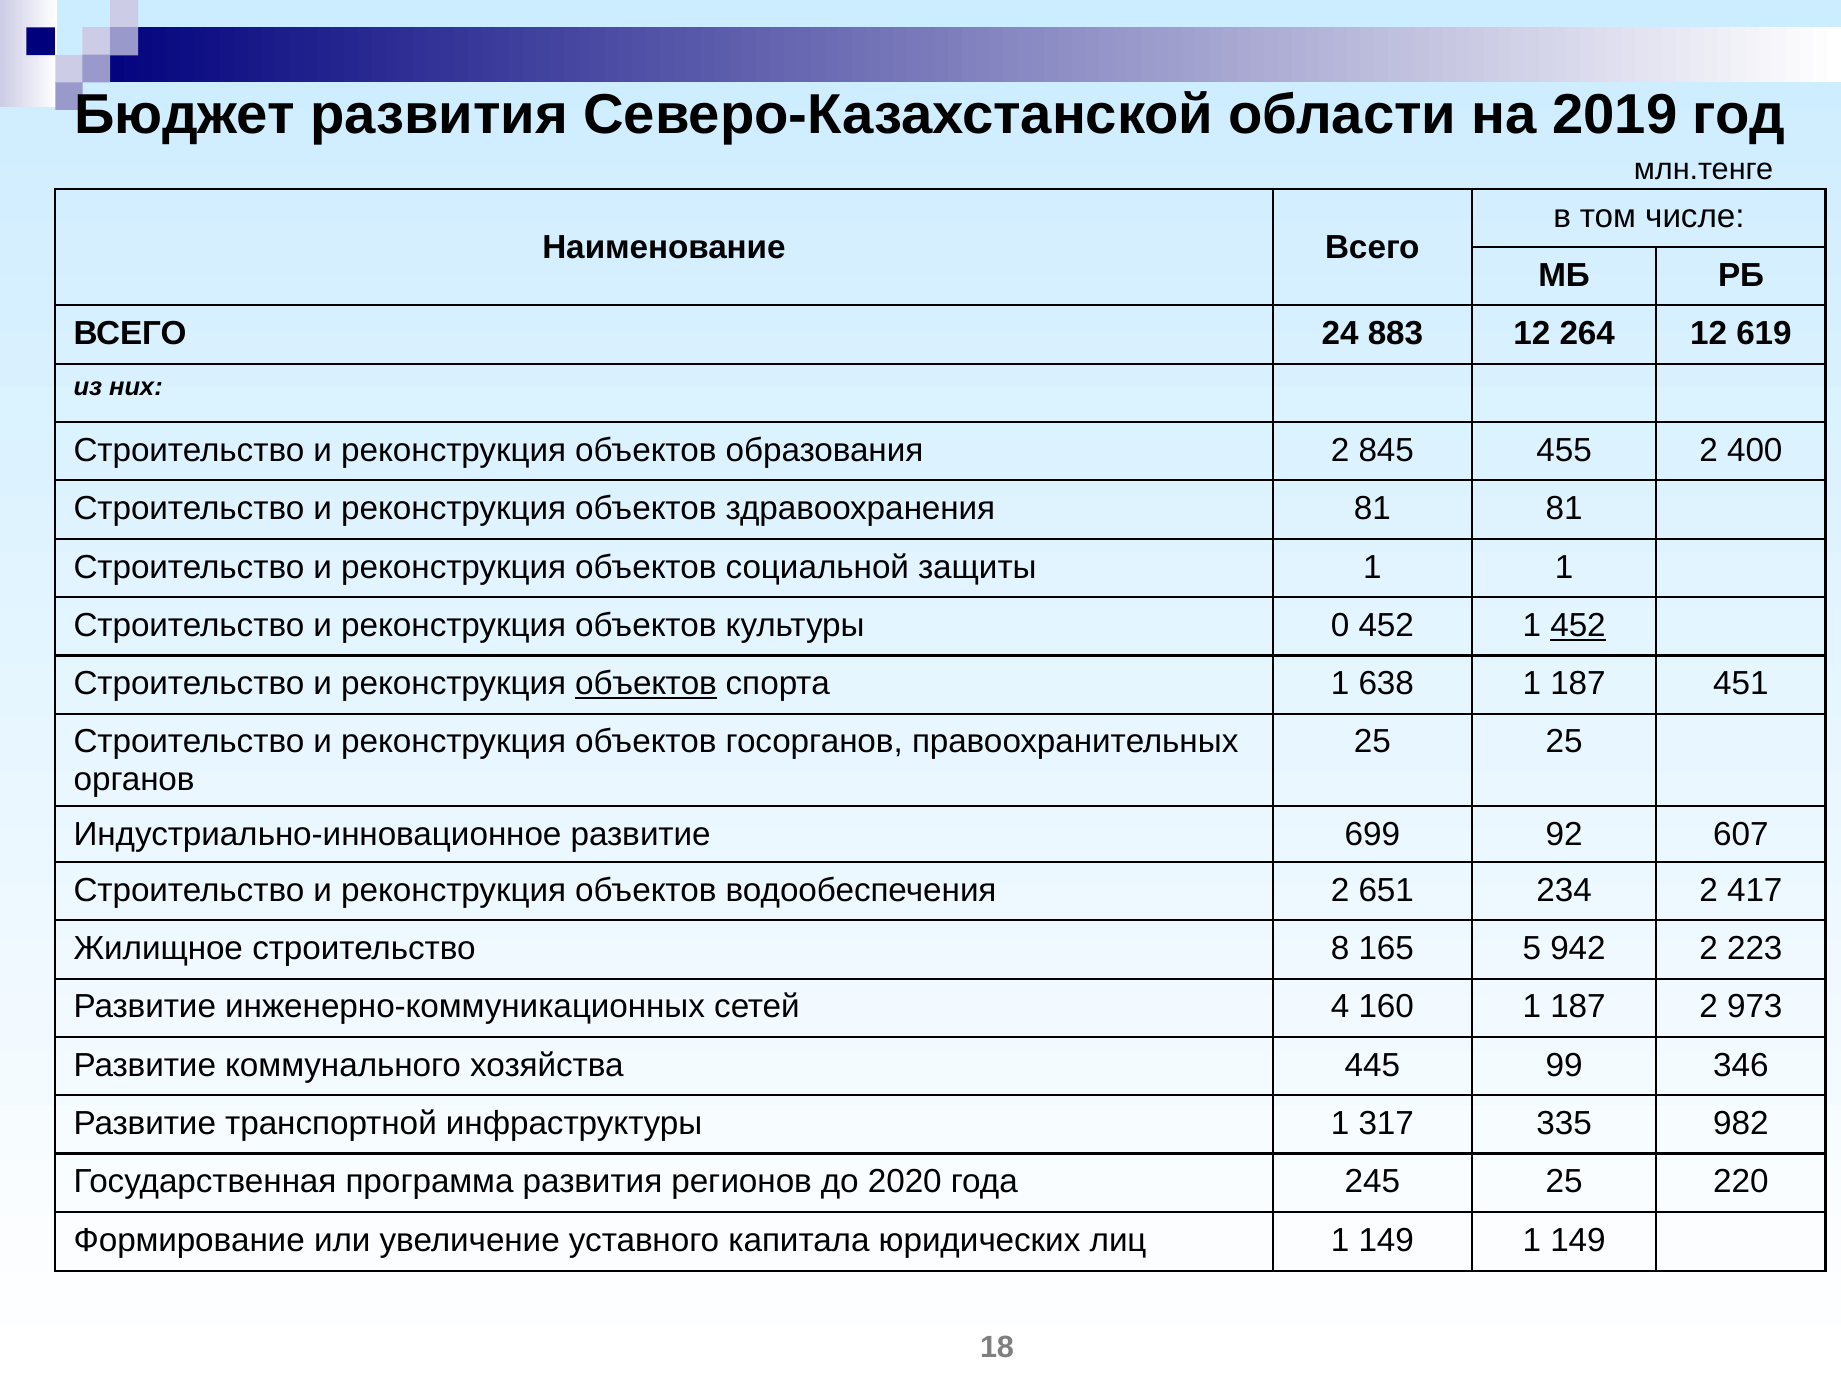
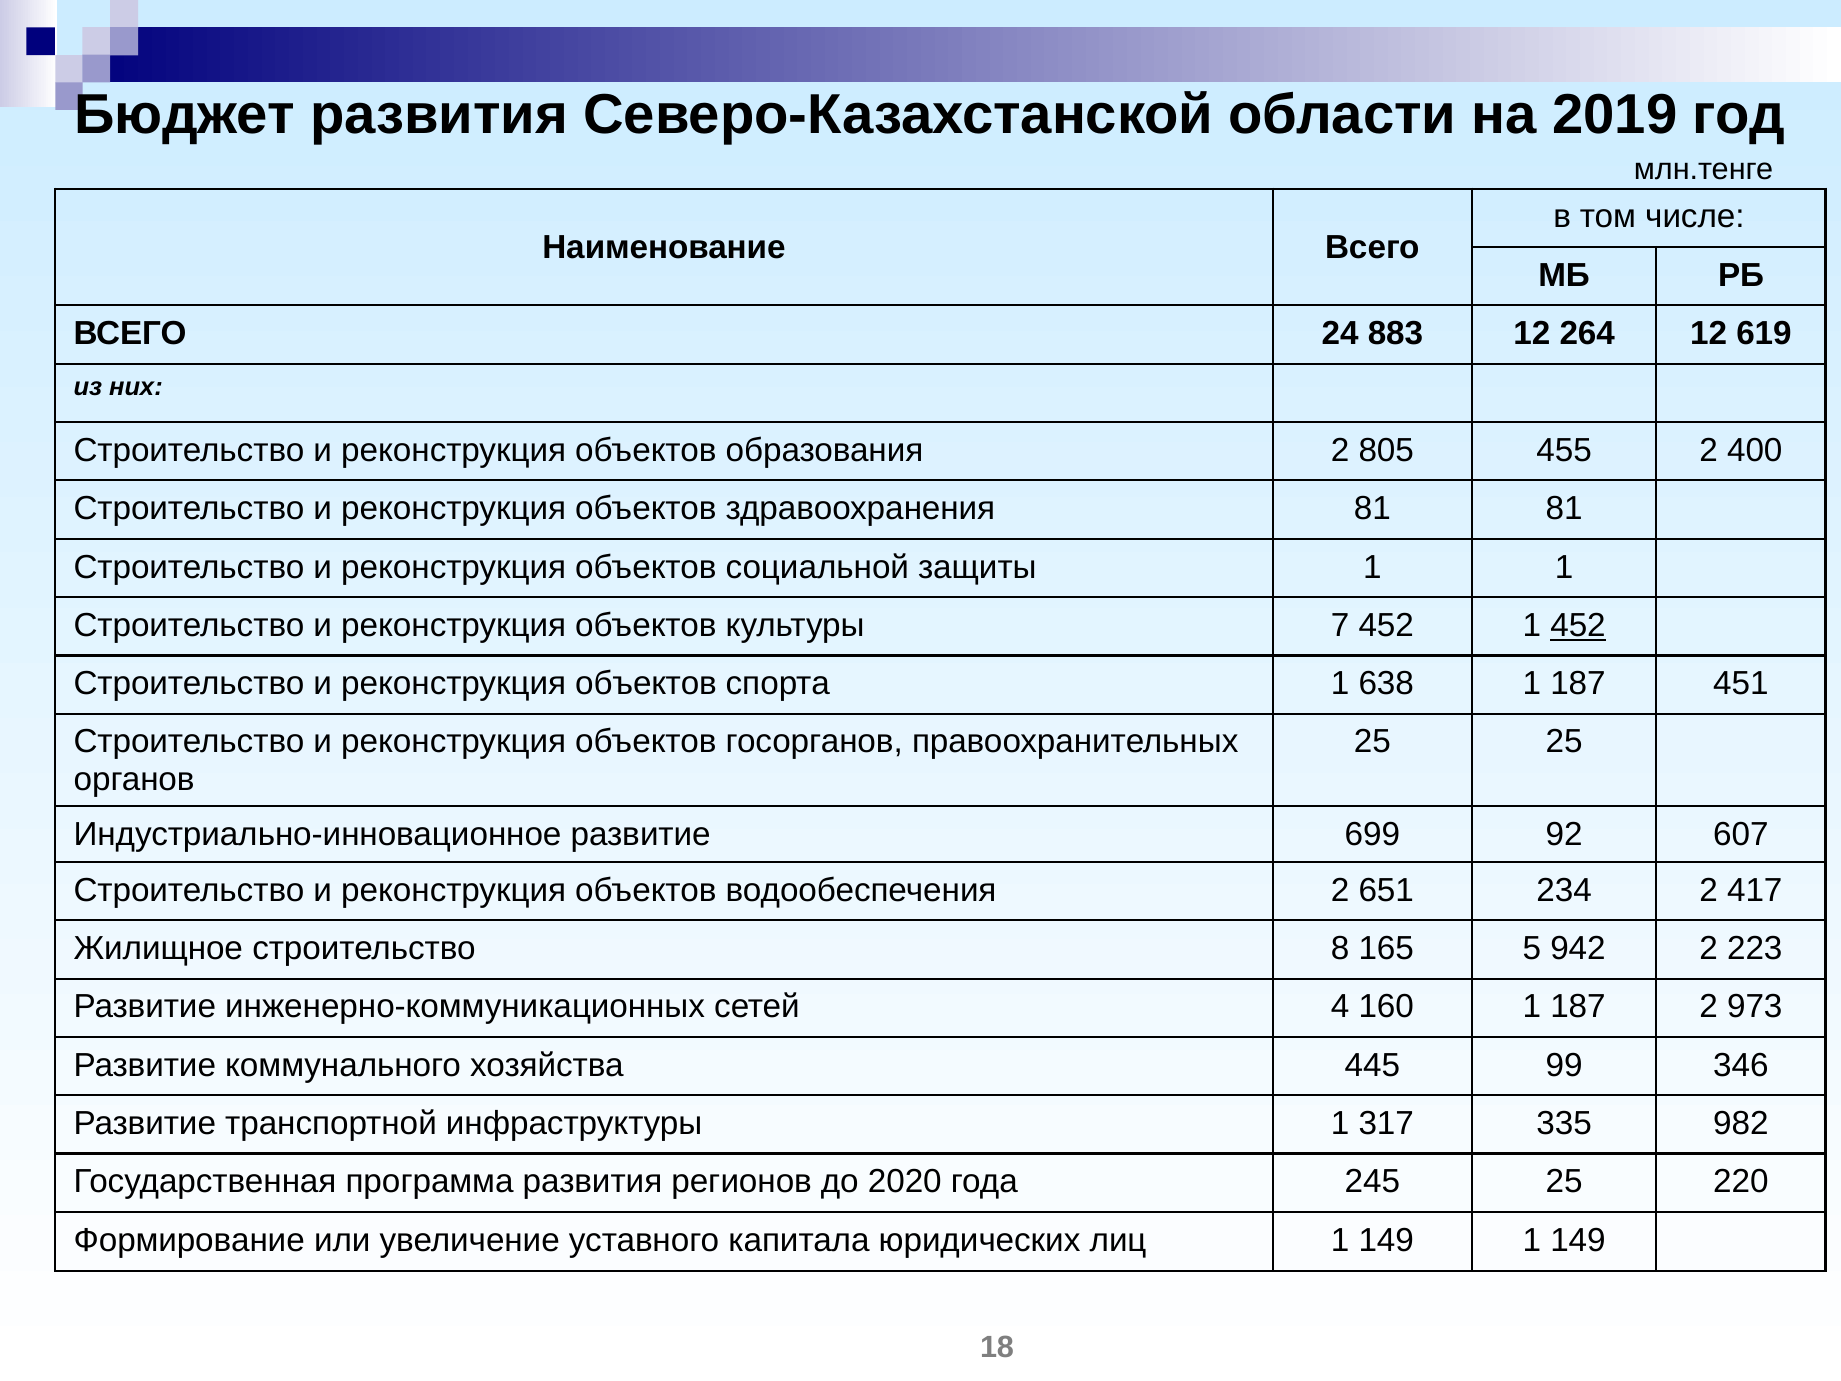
845: 845 -> 805
0: 0 -> 7
объектов at (646, 684) underline: present -> none
